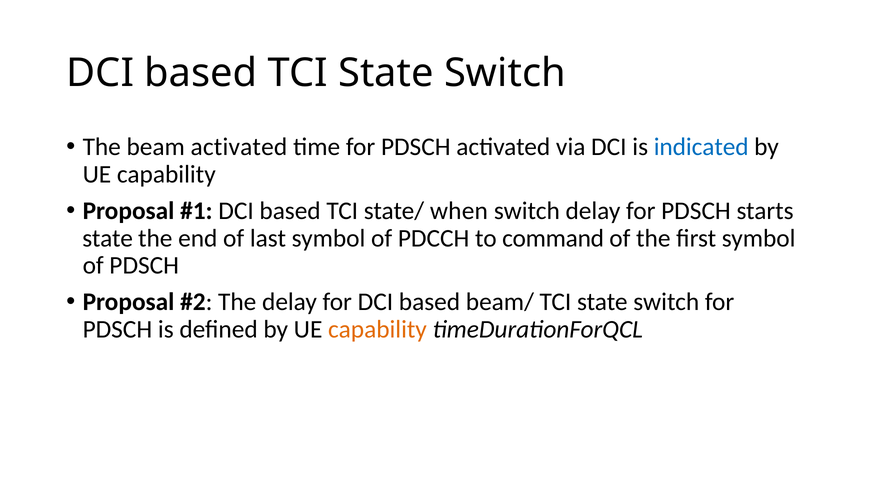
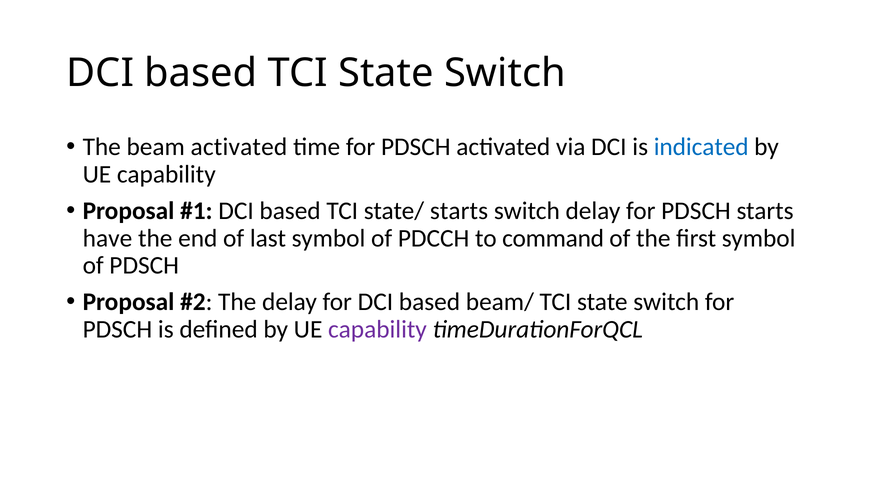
state/ when: when -> starts
state at (108, 238): state -> have
capability at (377, 330) colour: orange -> purple
